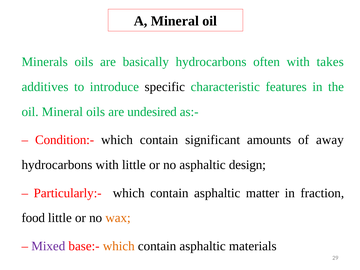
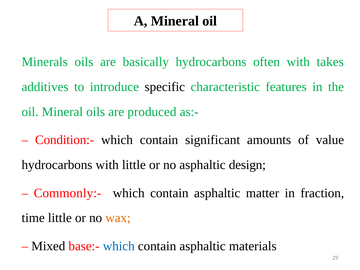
undesired: undesired -> produced
away: away -> value
Particularly:-: Particularly:- -> Commonly:-
food: food -> time
Mixed colour: purple -> black
which at (119, 246) colour: orange -> blue
